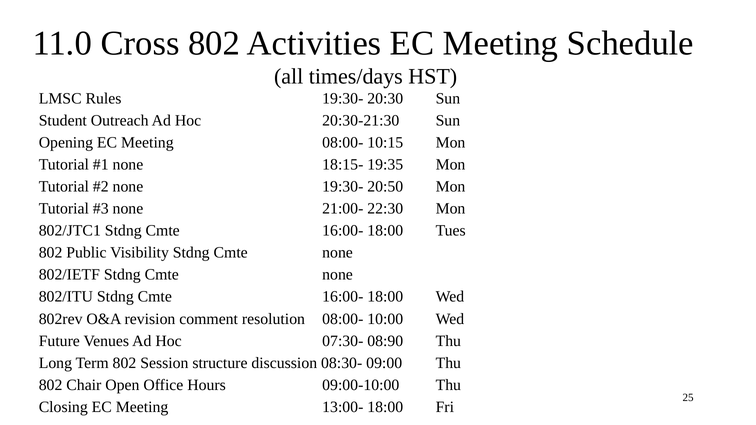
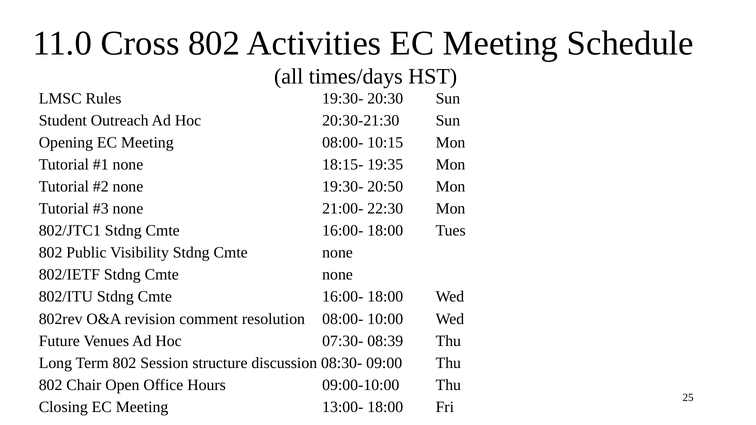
08:90: 08:90 -> 08:39
